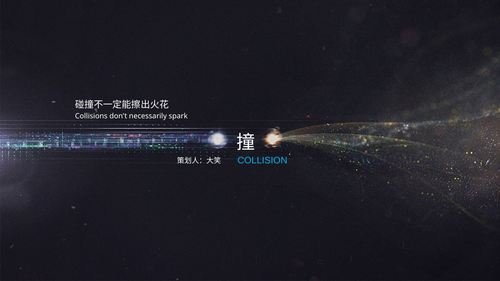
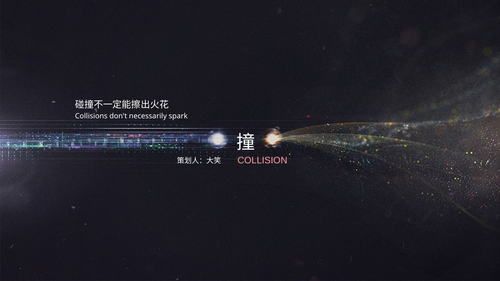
COLLISION colour: light blue -> pink
